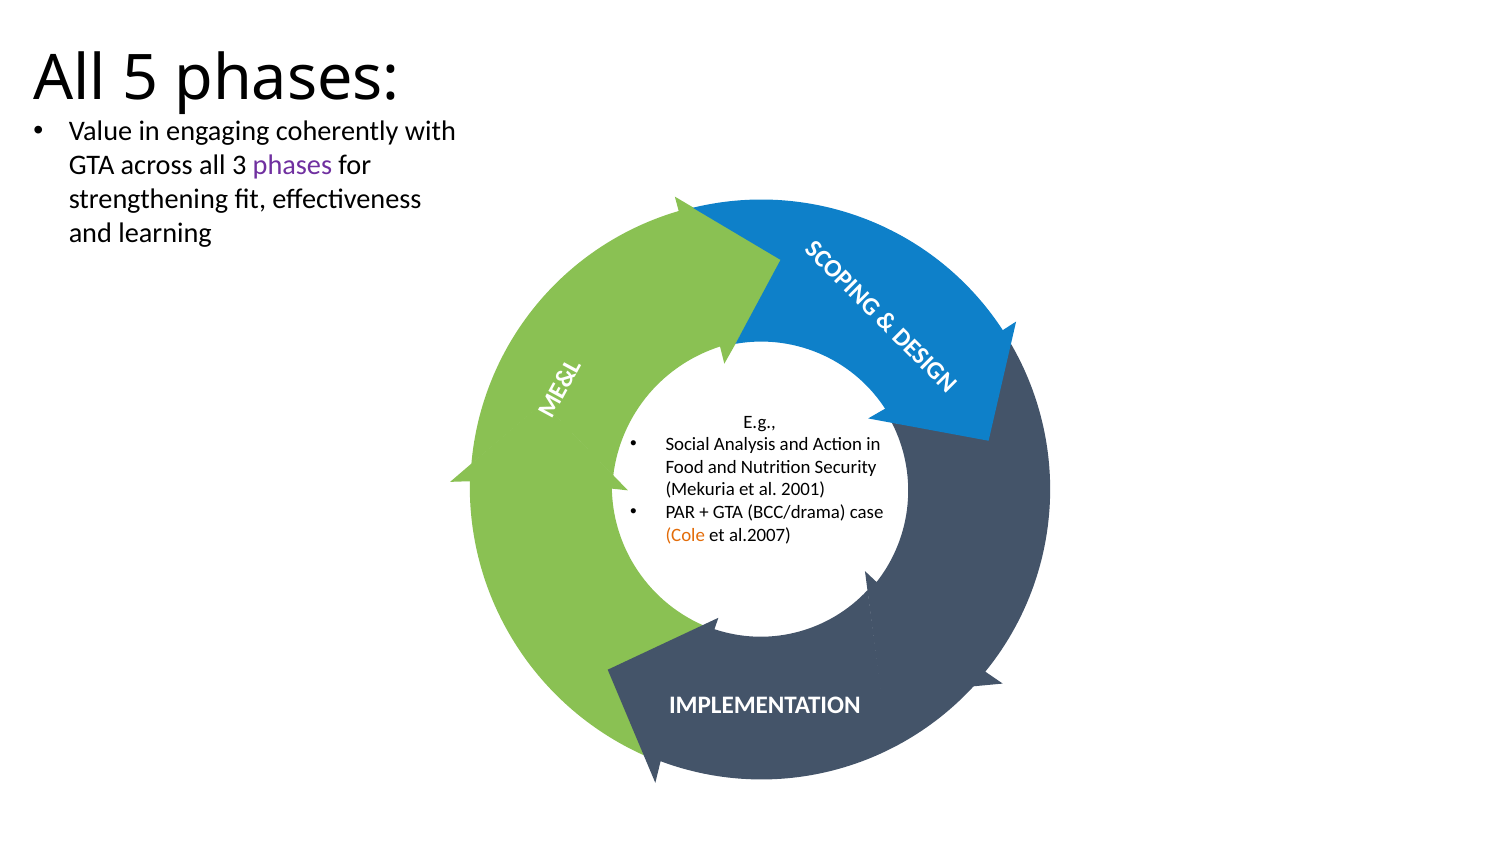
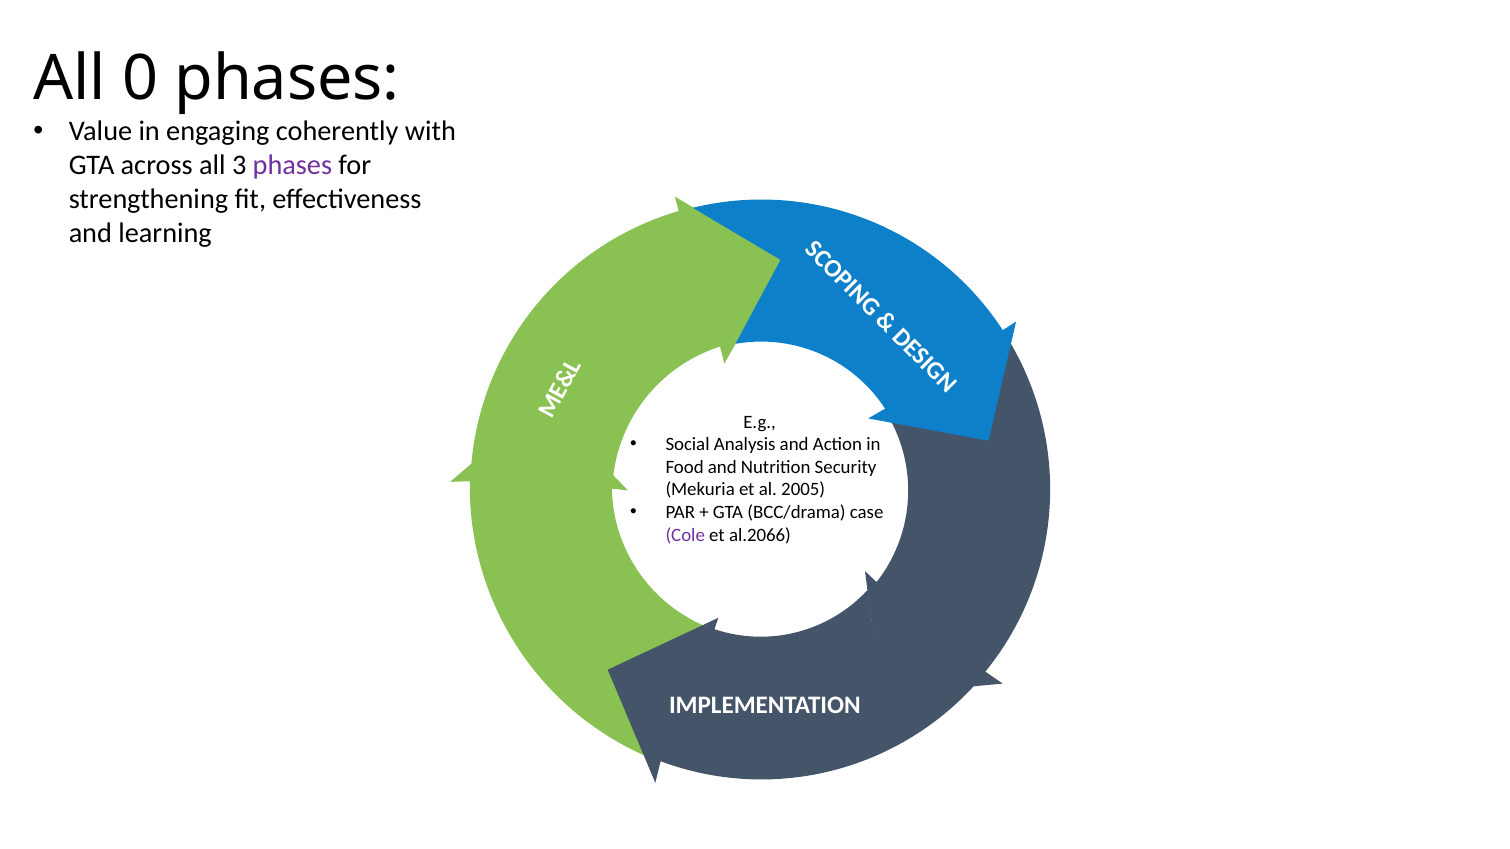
5: 5 -> 0
2001: 2001 -> 2005
Cole colour: orange -> purple
al.2007: al.2007 -> al.2066
